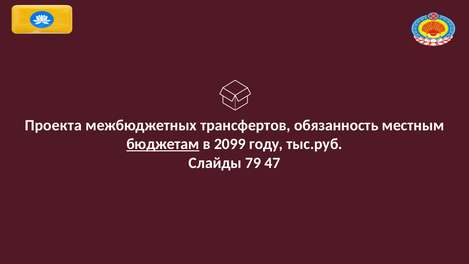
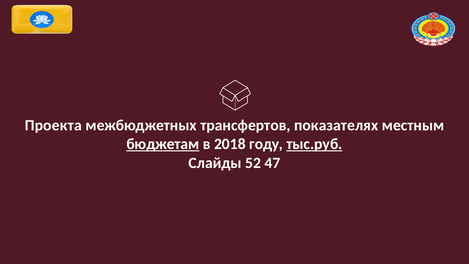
обязанность: обязанность -> показателях
2099: 2099 -> 2018
тыс.руб underline: none -> present
79: 79 -> 52
